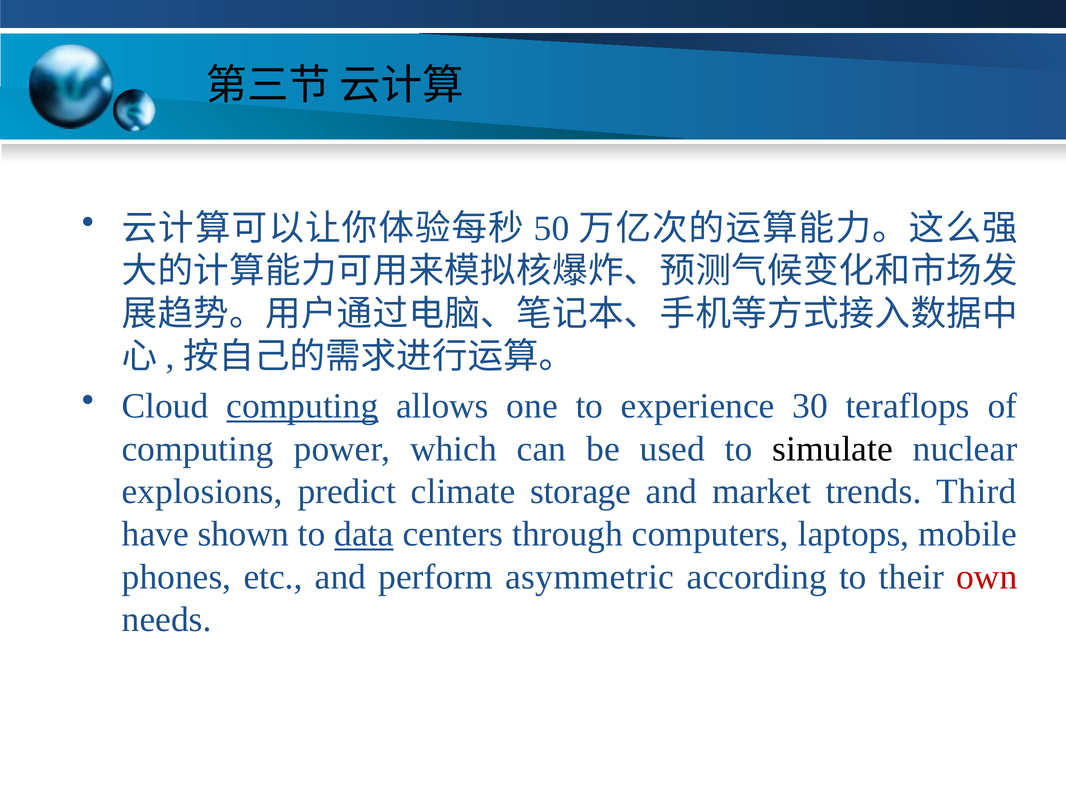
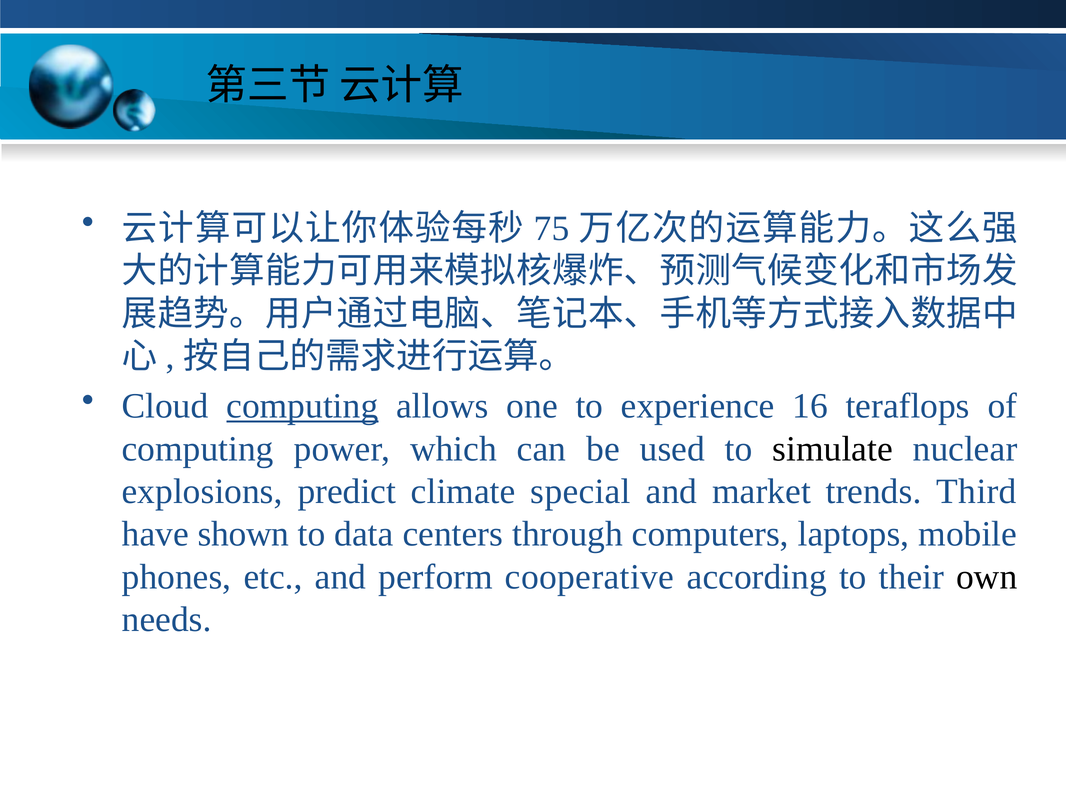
50: 50 -> 75
30: 30 -> 16
storage: storage -> special
data underline: present -> none
asymmetric: asymmetric -> cooperative
own colour: red -> black
